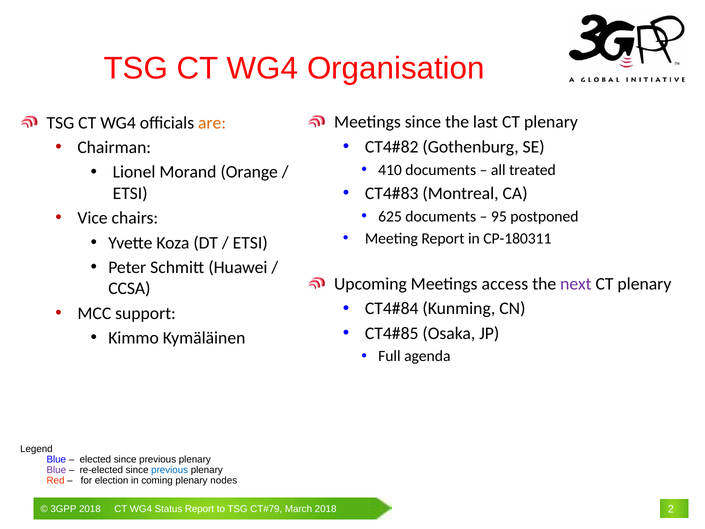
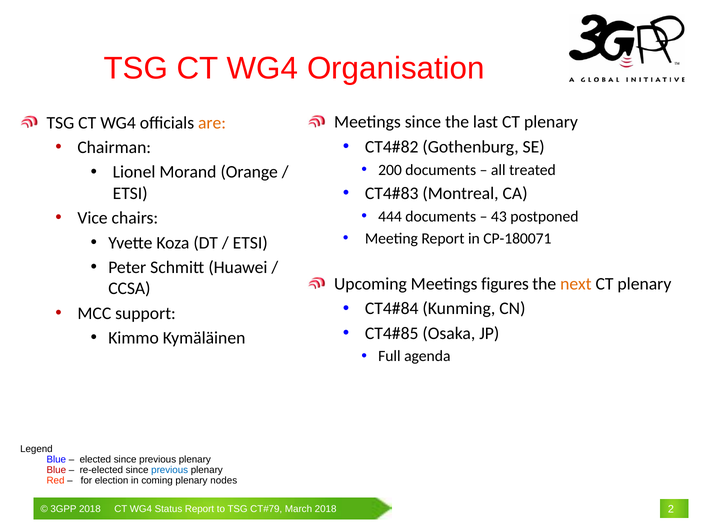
410: 410 -> 200
625: 625 -> 444
95: 95 -> 43
CP-180311: CP-180311 -> CP-180071
access: access -> figures
next colour: purple -> orange
Blue at (56, 470) colour: purple -> red
